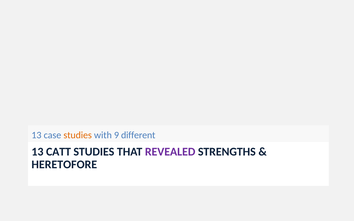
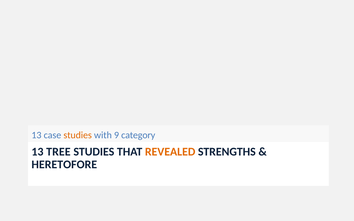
different: different -> category
CATT: CATT -> TREE
REVEALED colour: purple -> orange
